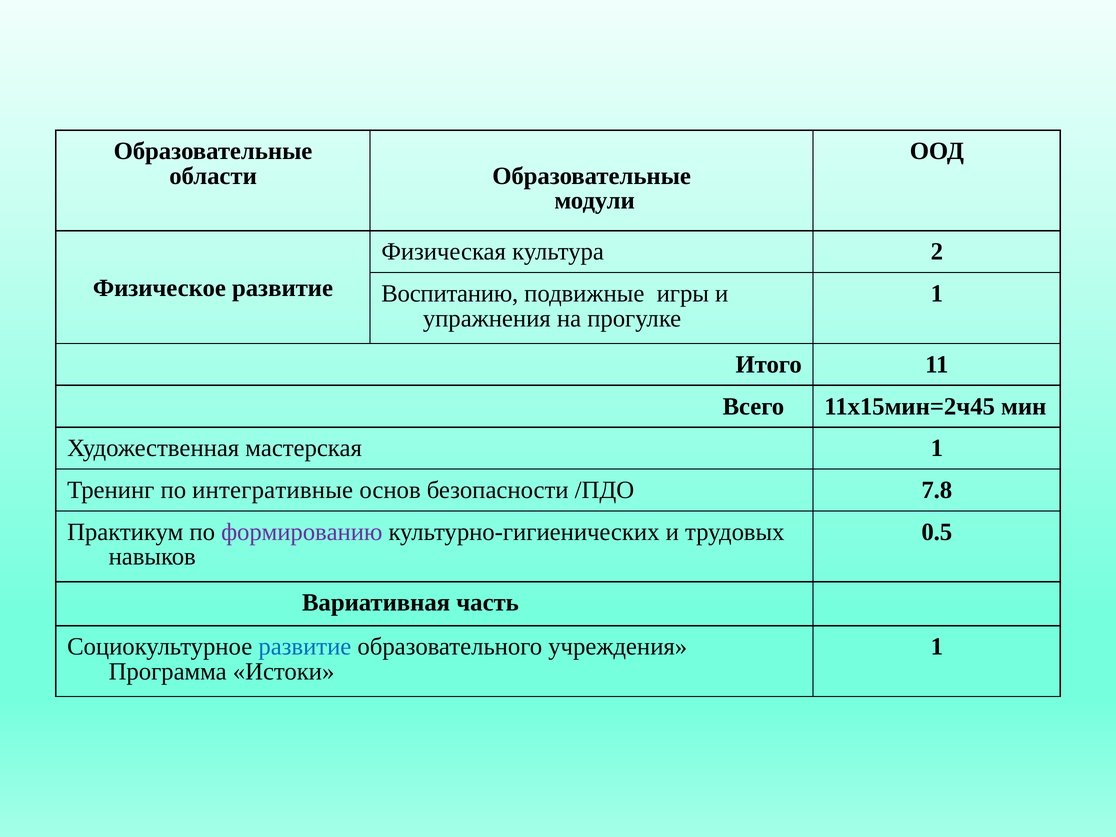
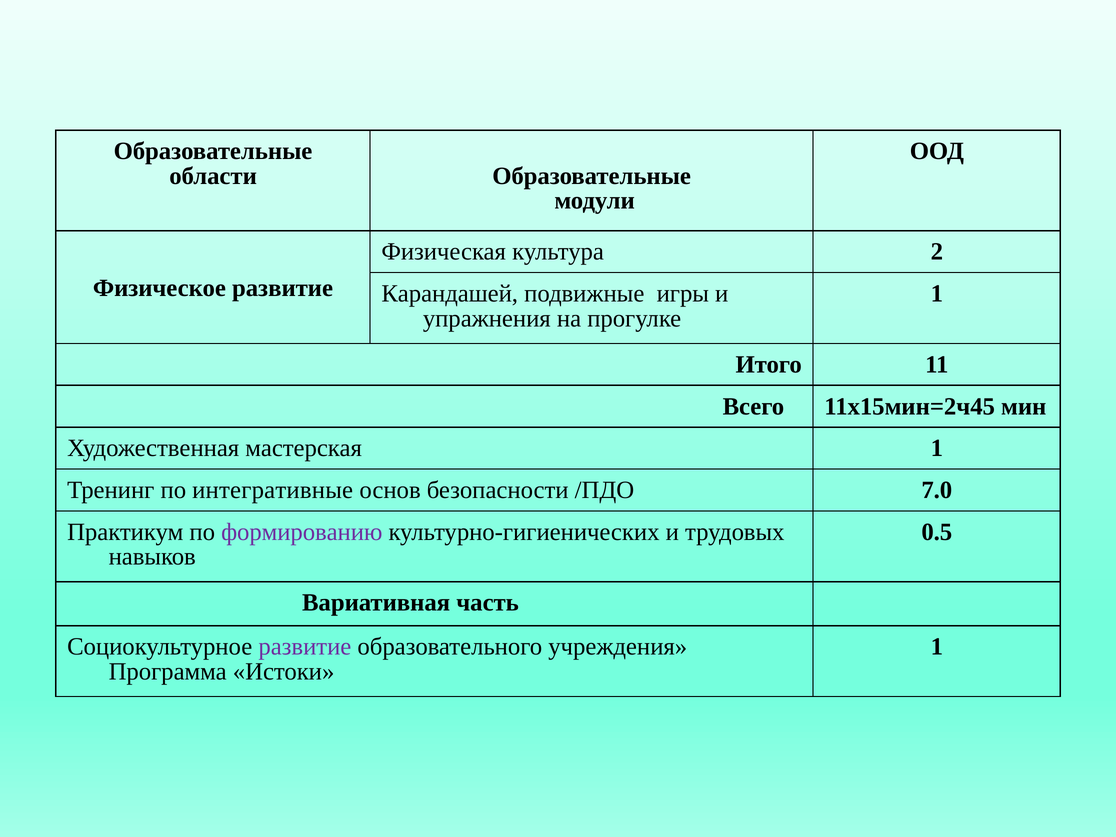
Воспитанию: Воспитанию -> Карандашей
7.8: 7.8 -> 7.0
развитие at (305, 647) colour: blue -> purple
